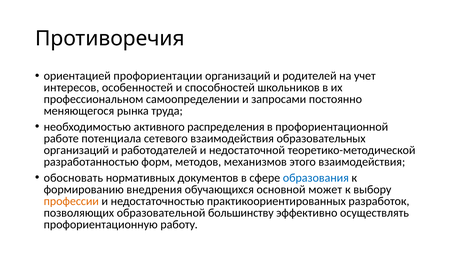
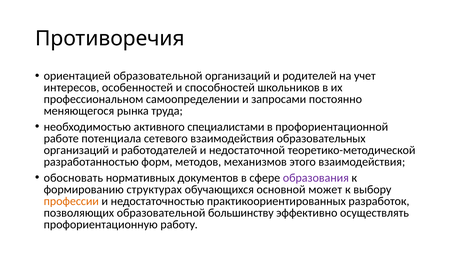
ориентацией профориентации: профориентации -> образовательной
распределения: распределения -> специалистами
образования colour: blue -> purple
внедрения: внедрения -> структурах
